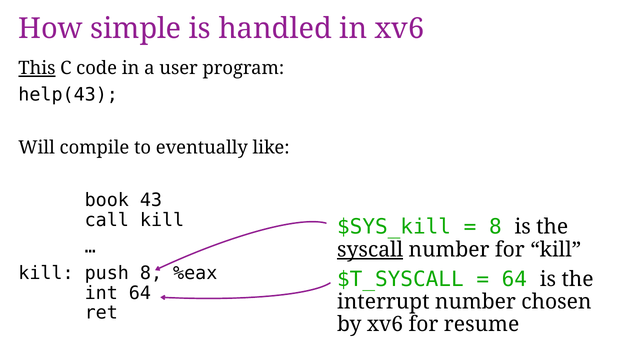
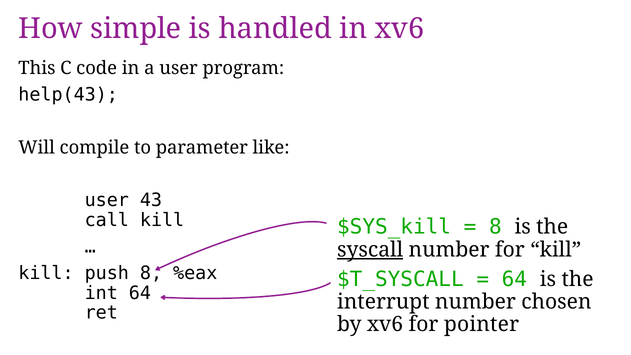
This underline: present -> none
eventually: eventually -> parameter
book at (107, 200): book -> user
resume: resume -> pointer
